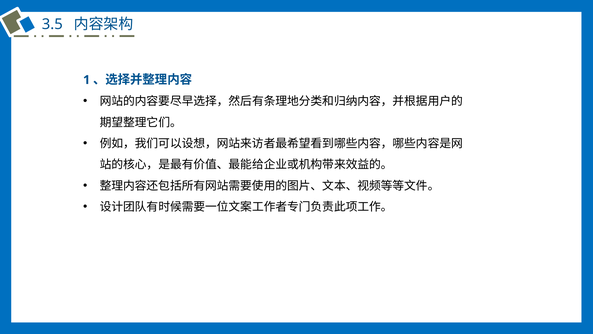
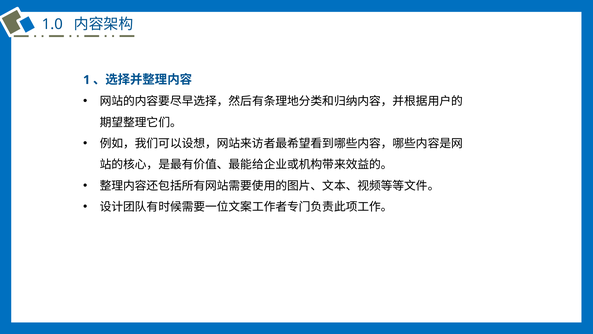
3.5: 3.5 -> 1.0
